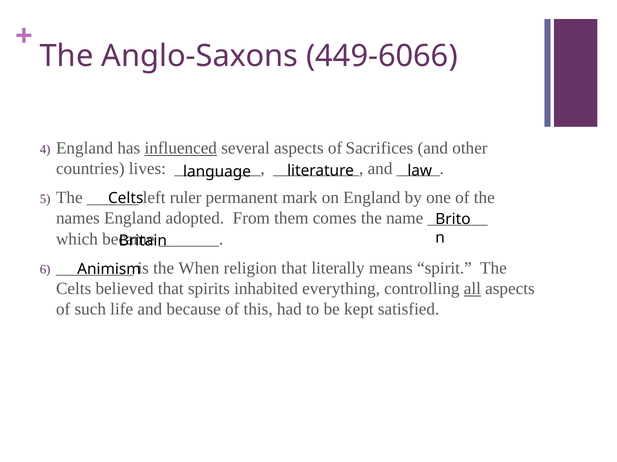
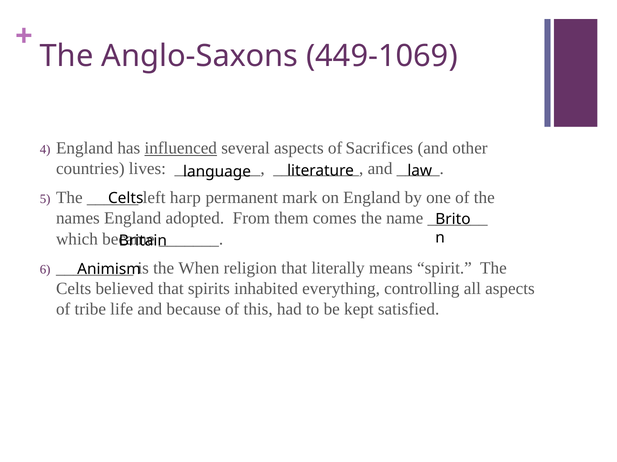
449-6066: 449-6066 -> 449-1069
ruler: ruler -> harp
all underline: present -> none
such: such -> tribe
